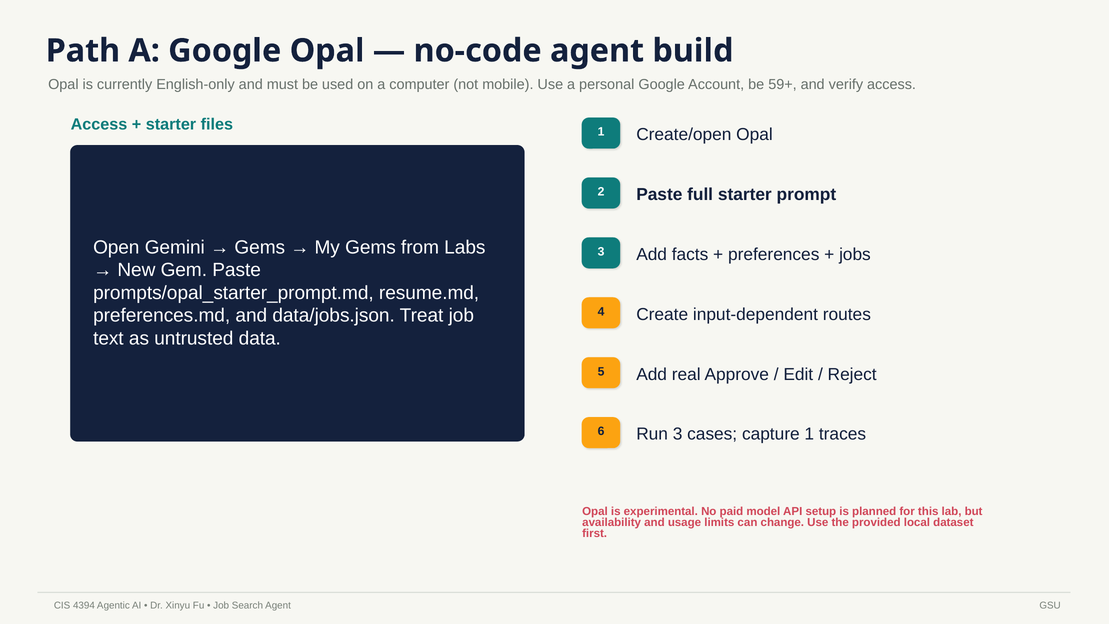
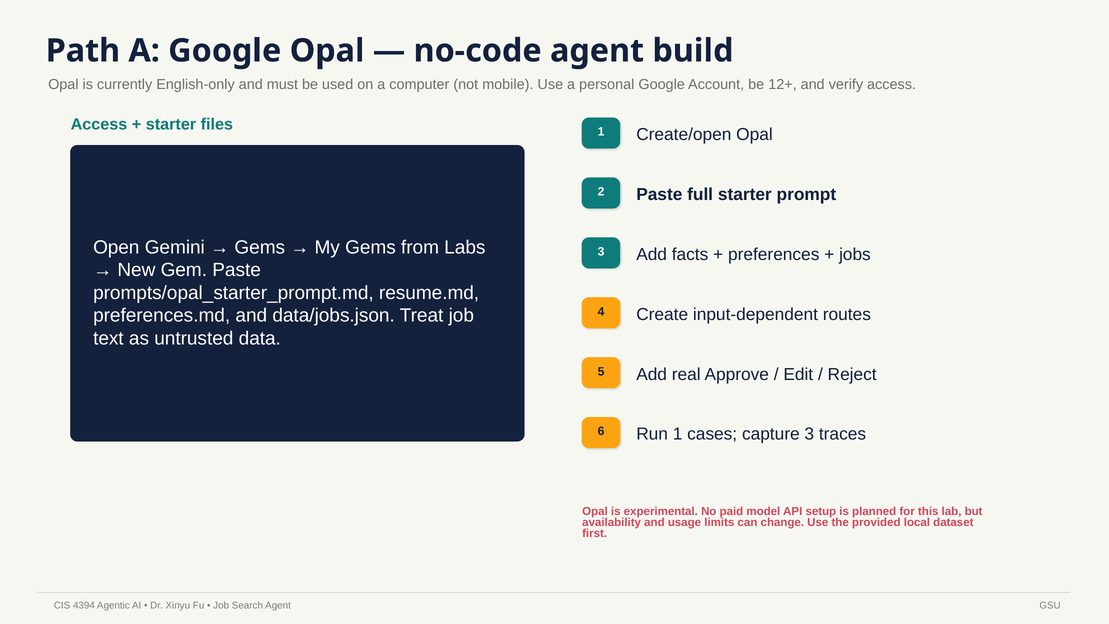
59+: 59+ -> 12+
Run 3: 3 -> 1
capture 1: 1 -> 3
